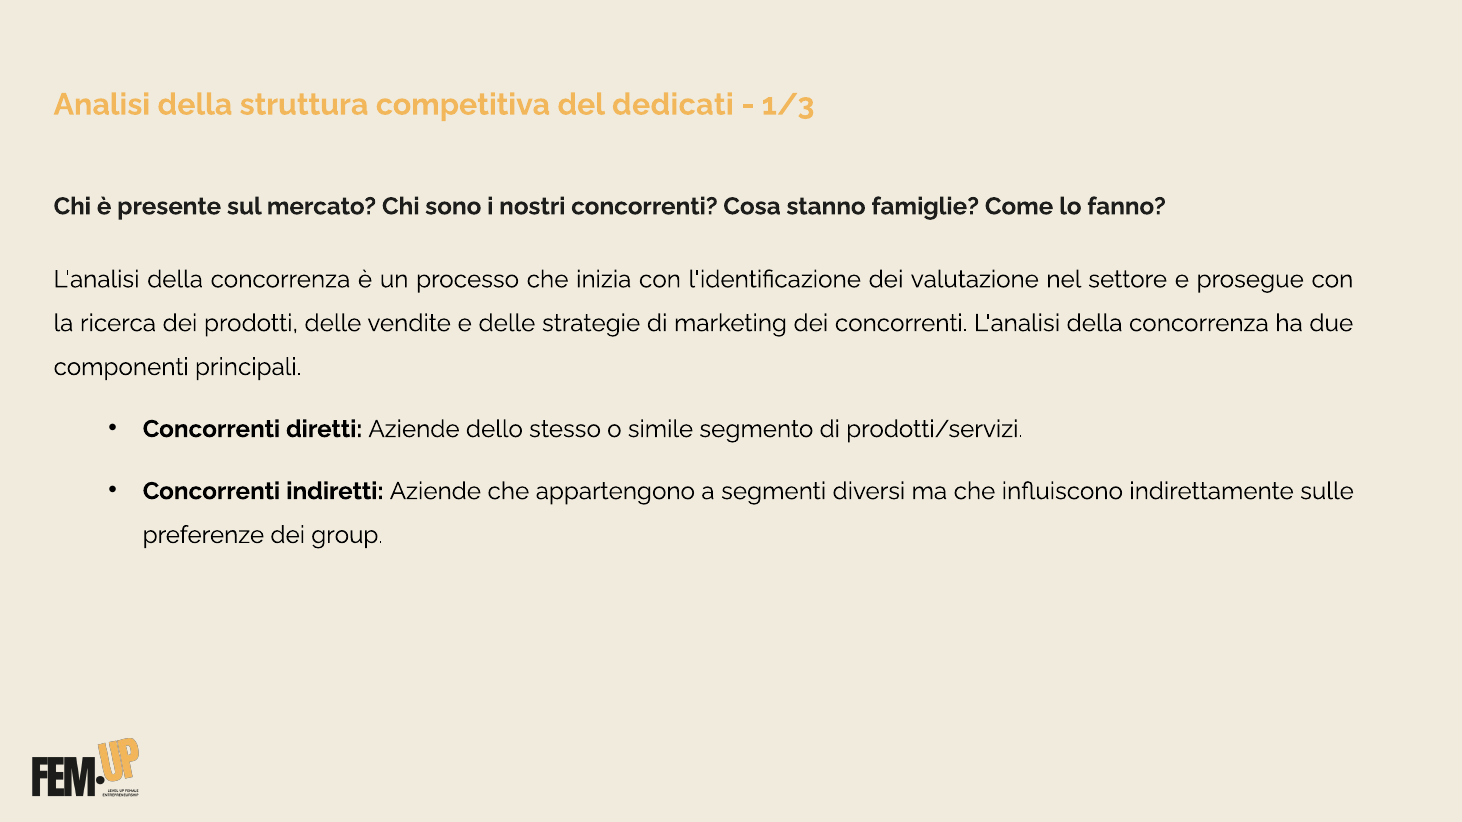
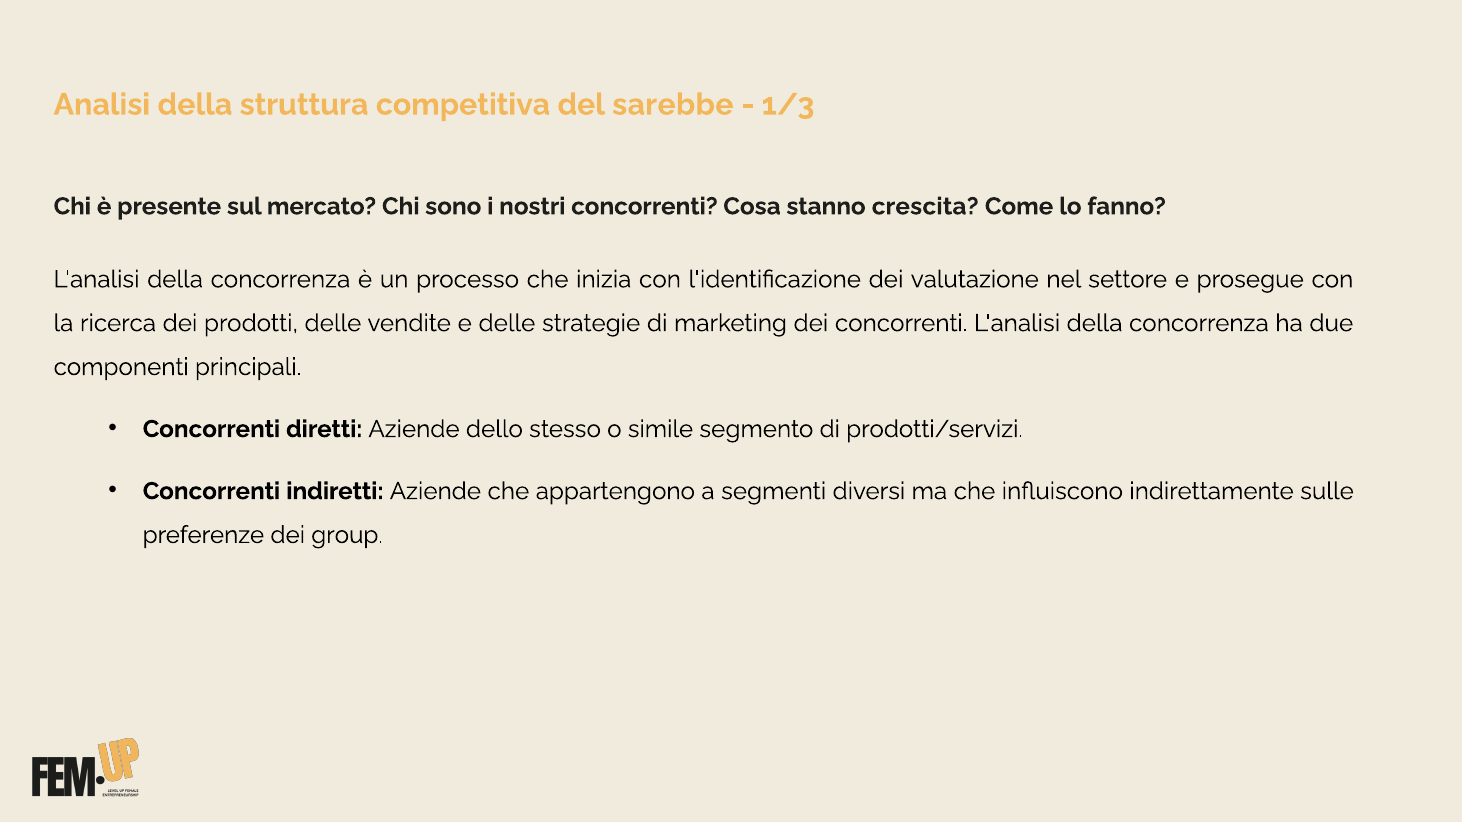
dedicati: dedicati -> sarebbe
famiglie: famiglie -> crescita
